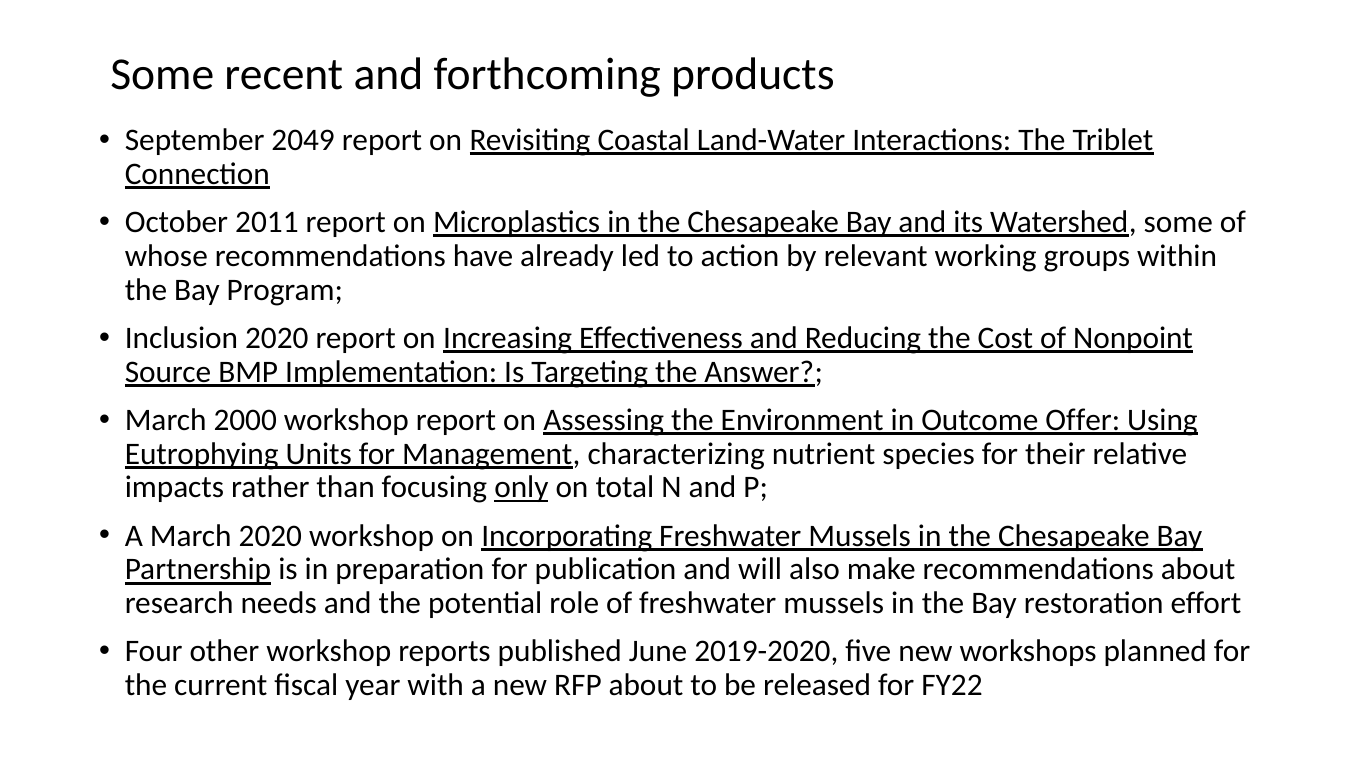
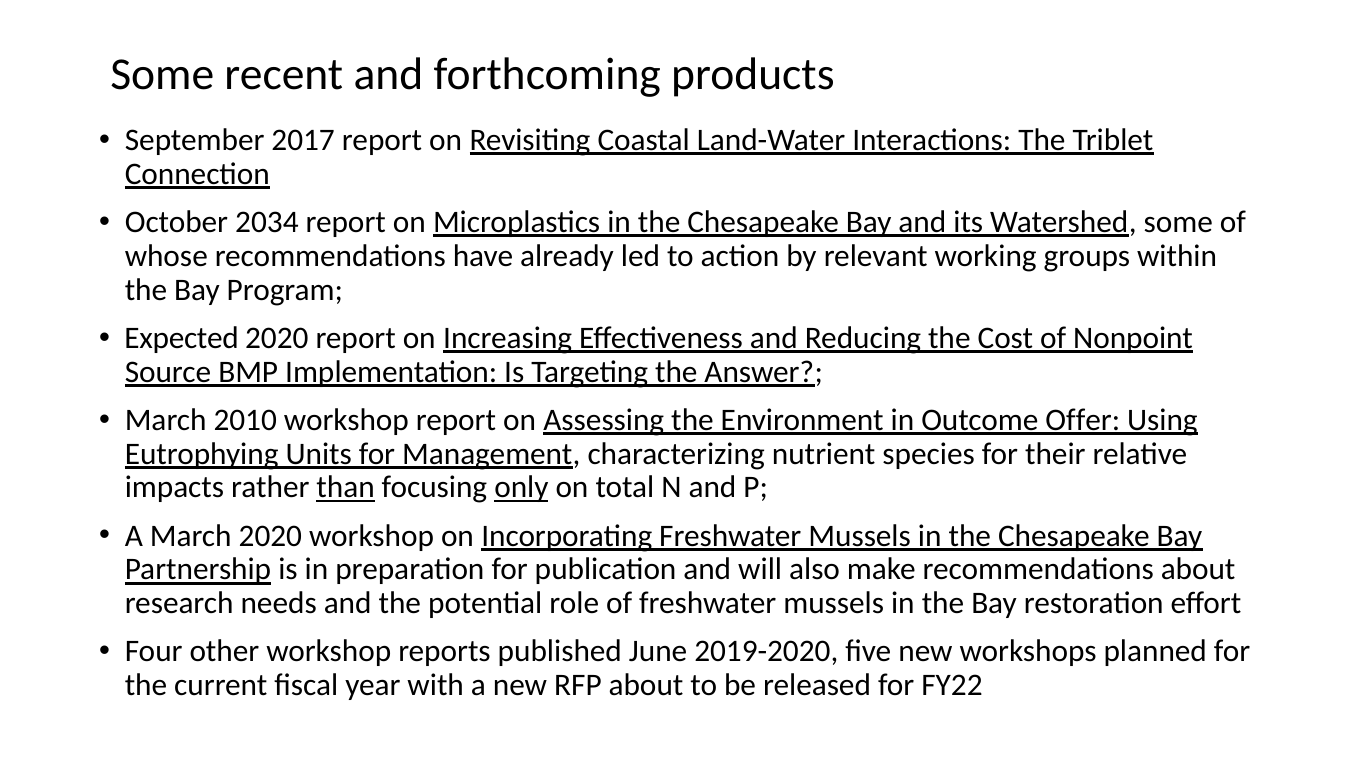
2049: 2049 -> 2017
2011: 2011 -> 2034
Inclusion: Inclusion -> Expected
2000: 2000 -> 2010
than underline: none -> present
